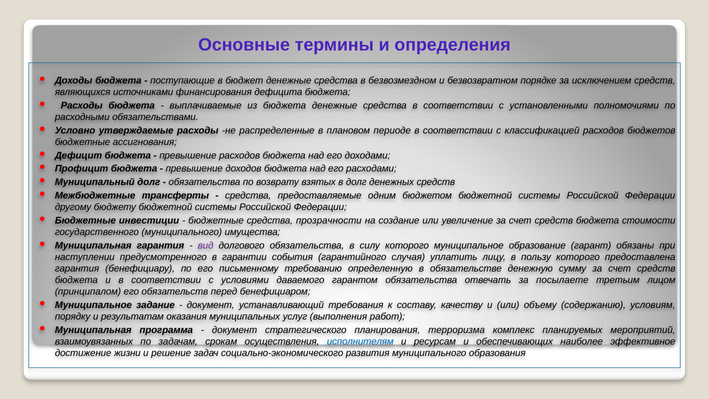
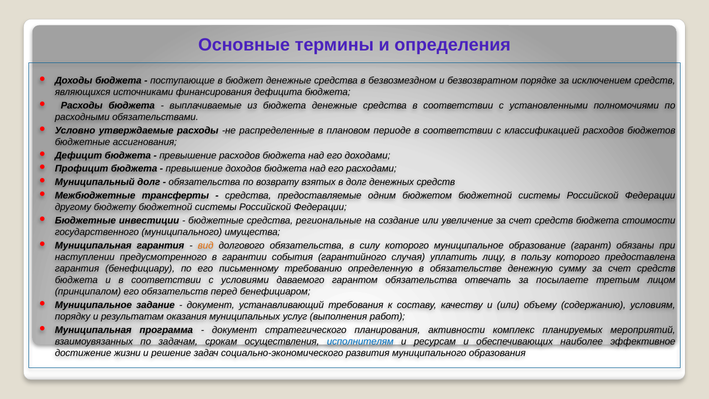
прозрачности: прозрачности -> региональные
вид colour: purple -> orange
терроризма: терроризма -> активности
